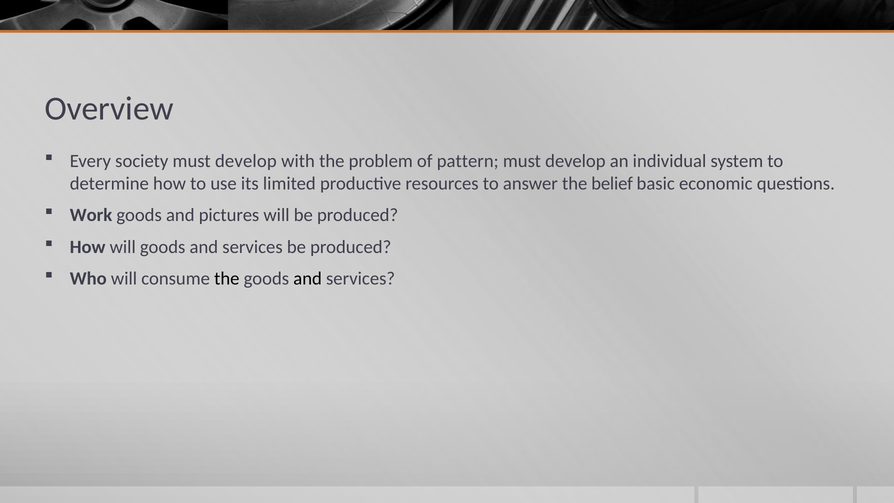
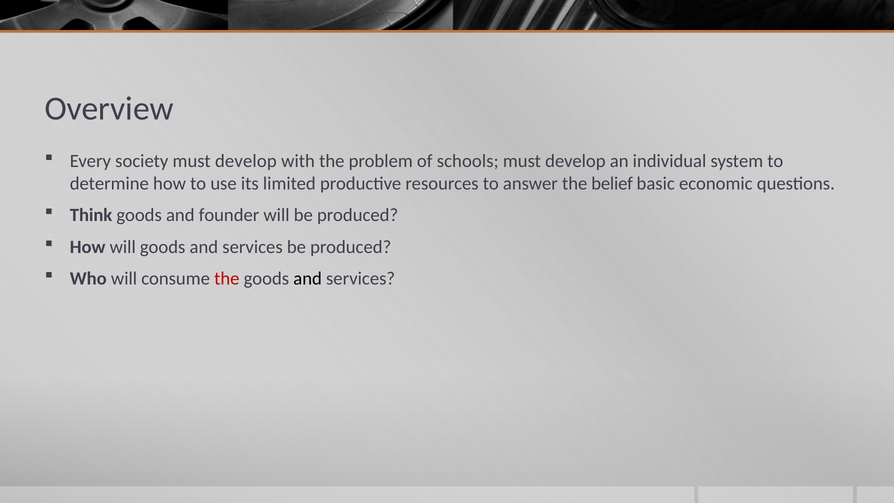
pattern: pattern -> schools
Work: Work -> Think
pictures: pictures -> founder
the at (227, 278) colour: black -> red
